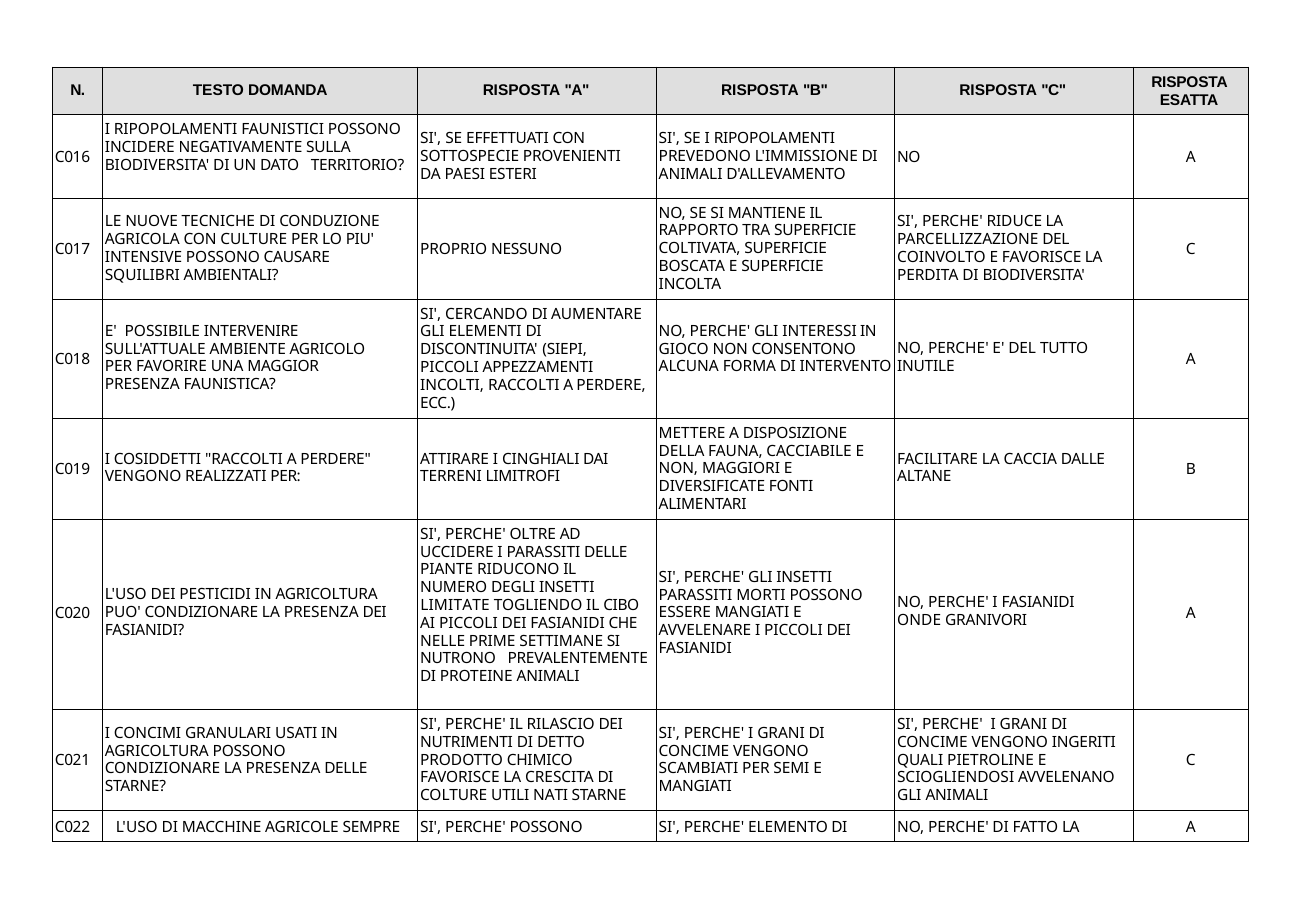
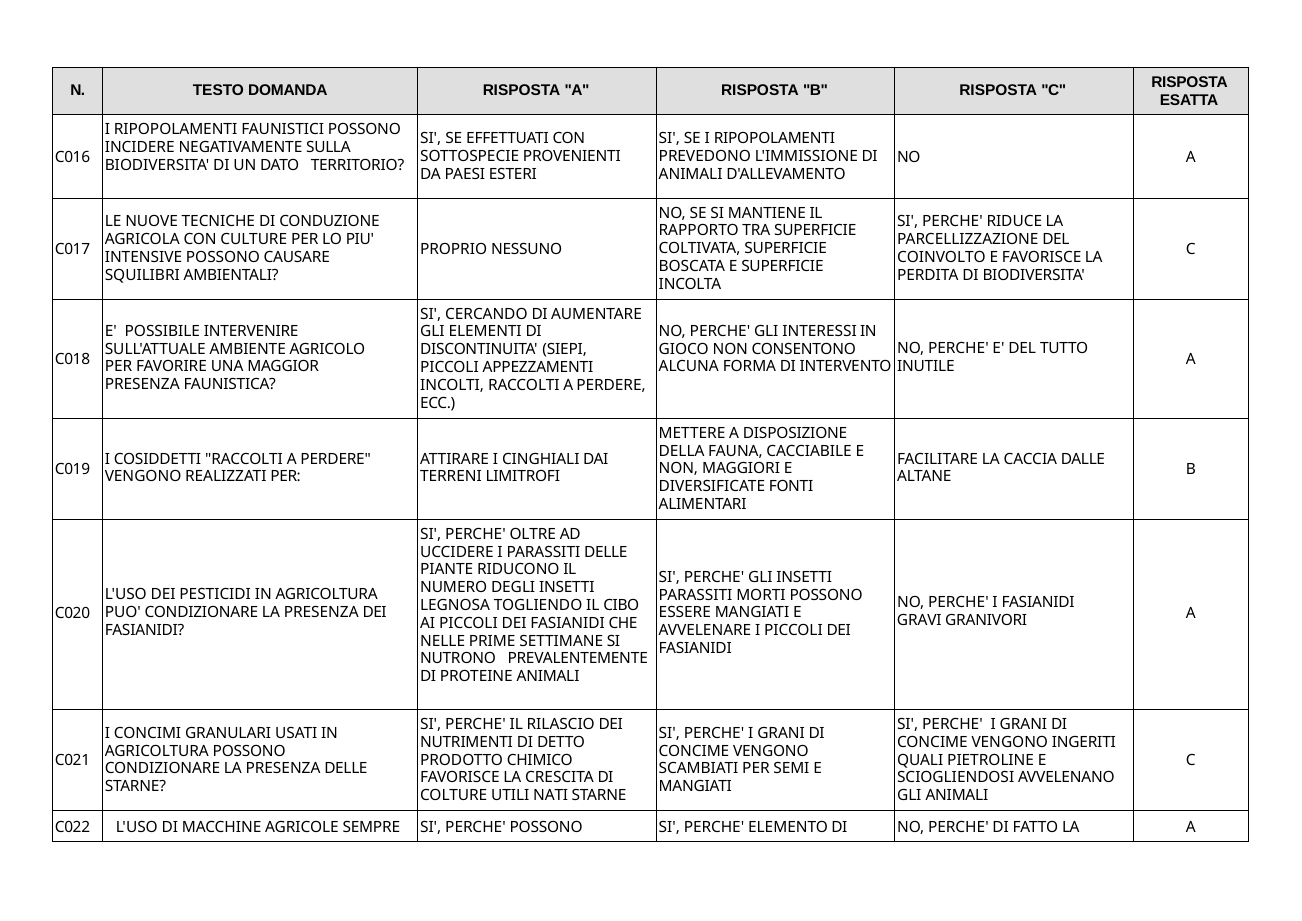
LIMITATE: LIMITATE -> LEGNOSA
ONDE: ONDE -> GRAVI
